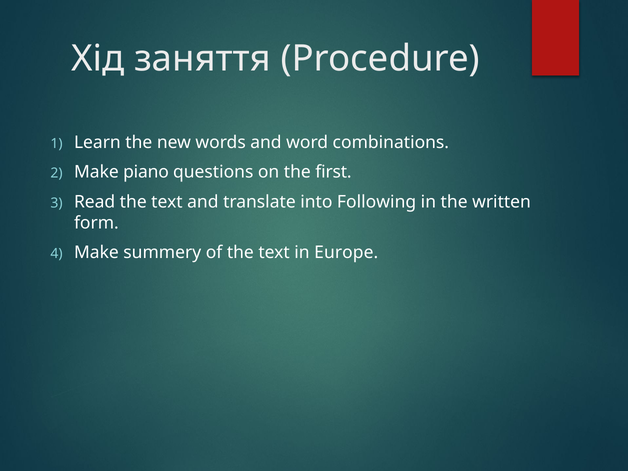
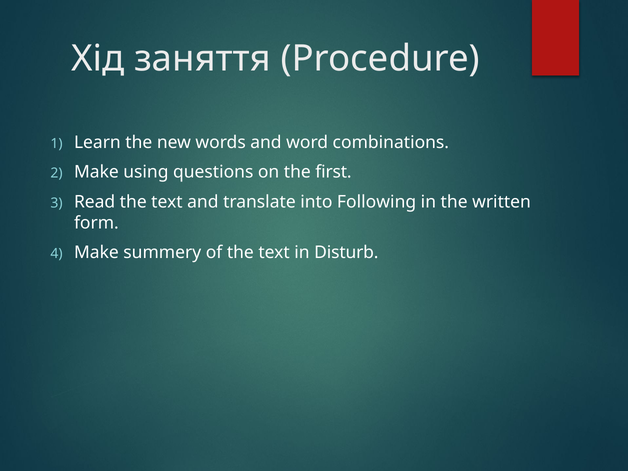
piano: piano -> using
Europe: Europe -> Disturb
